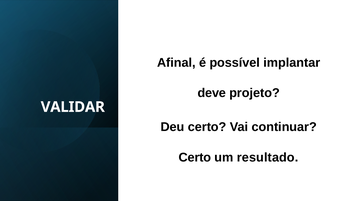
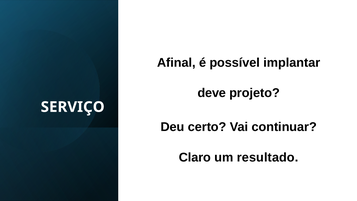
VALIDAR: VALIDAR -> SERVIÇO
Certo at (195, 157): Certo -> Claro
